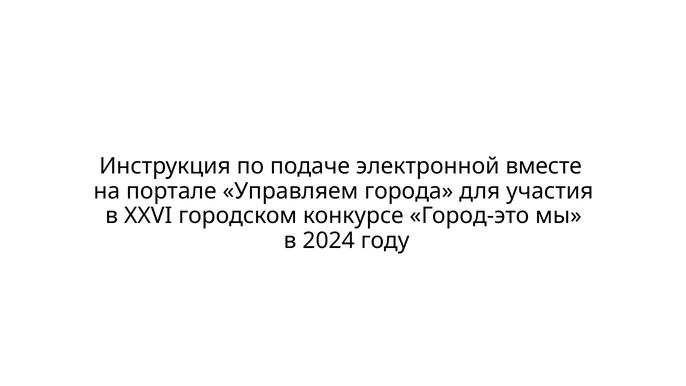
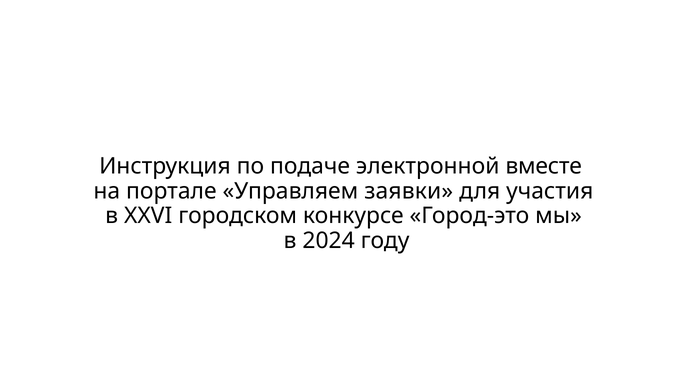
города: города -> заявки
